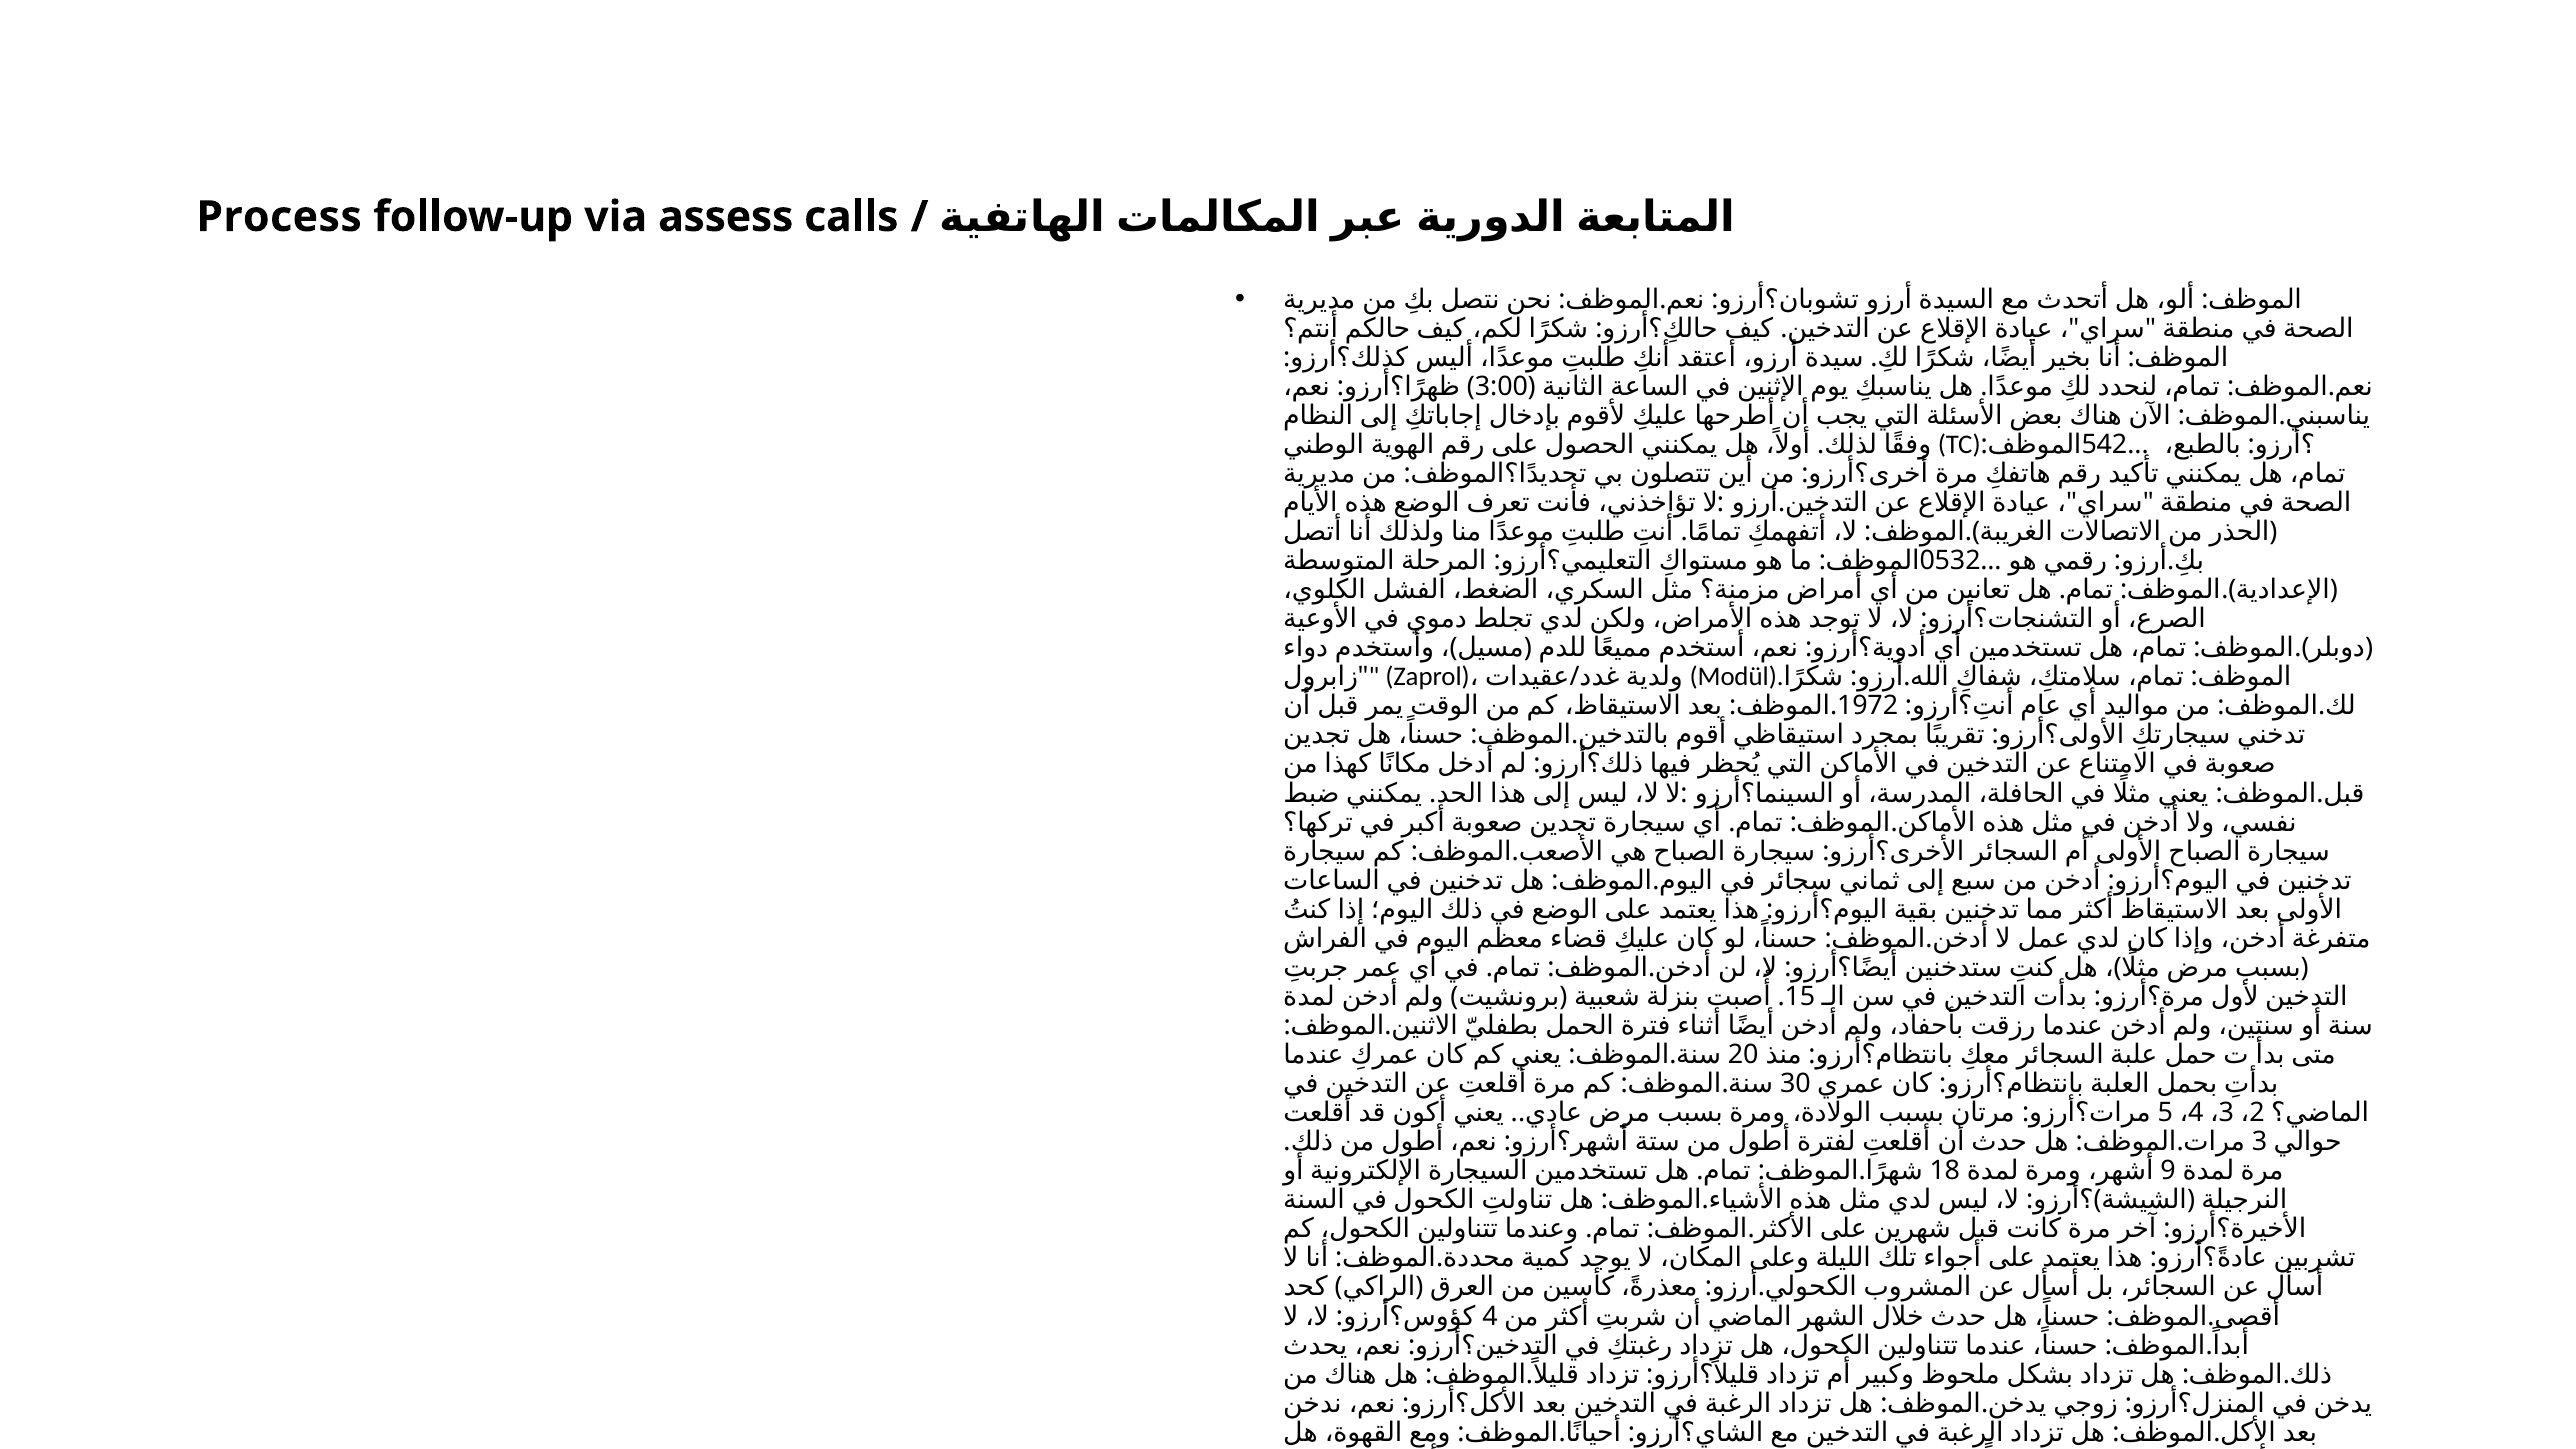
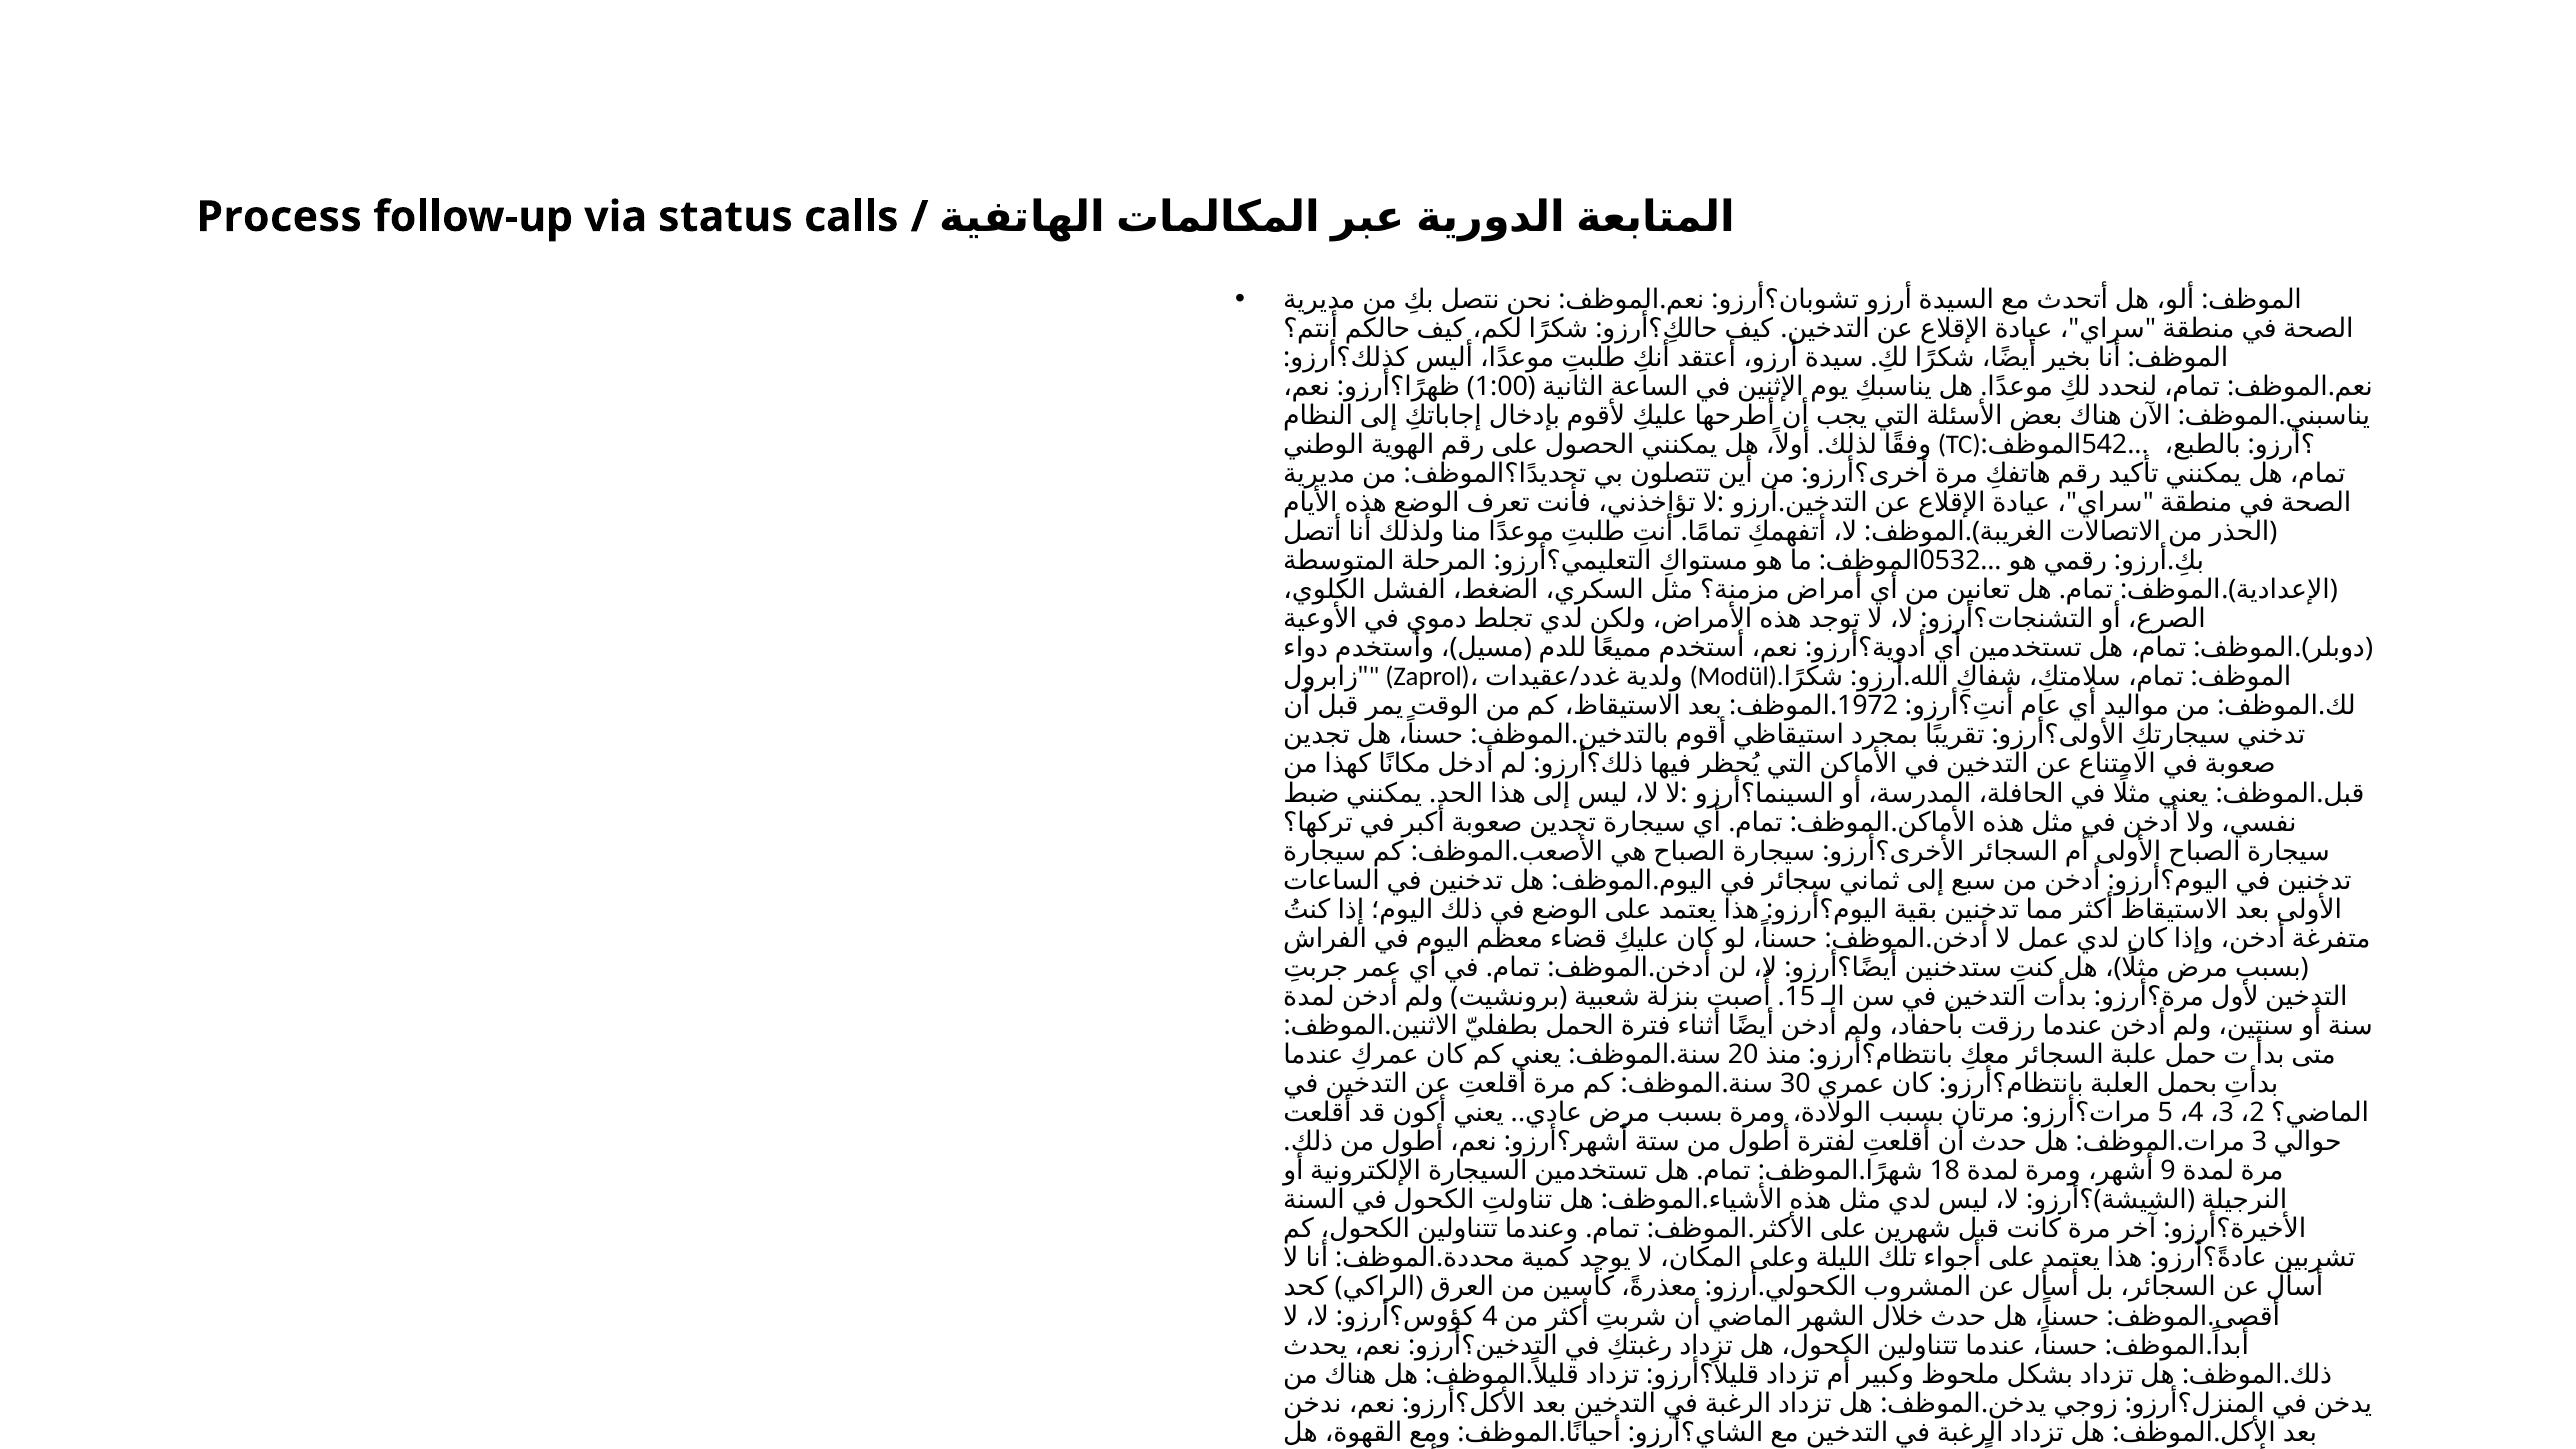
assess: assess -> status
3:00: 3:00 -> 1:00
